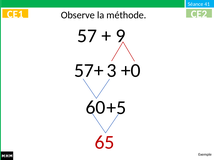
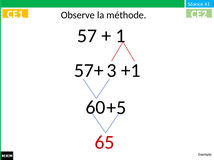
9: 9 -> 1
+0: +0 -> +1
